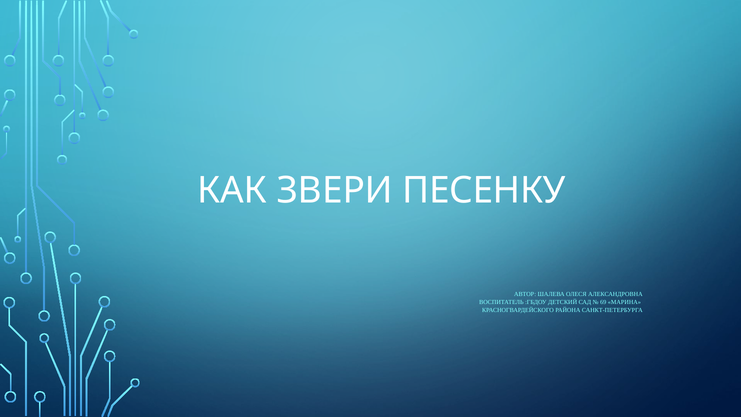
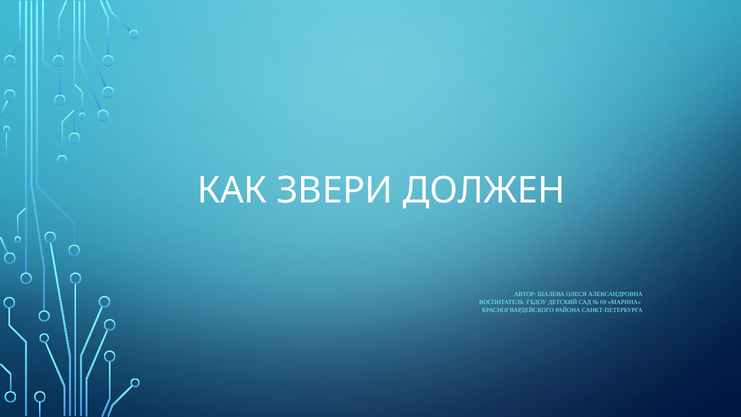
ПЕСЕНКУ: ПЕСЕНКУ -> ДОЛЖЕН
